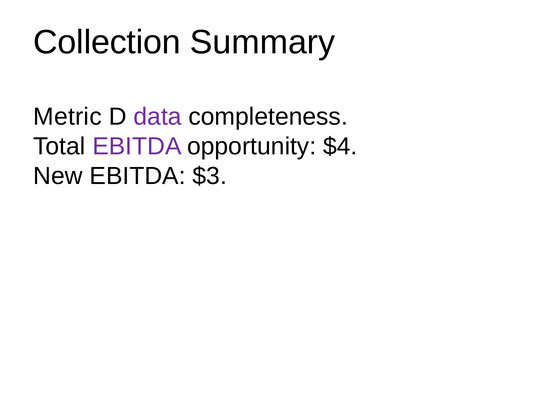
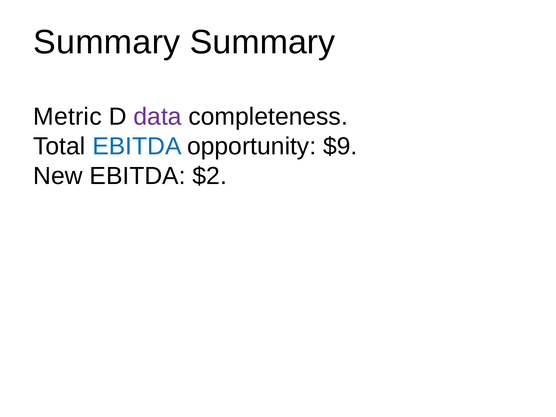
Collection at (107, 42): Collection -> Summary
EBITDA at (137, 146) colour: purple -> blue
$4: $4 -> $9
$3: $3 -> $2
